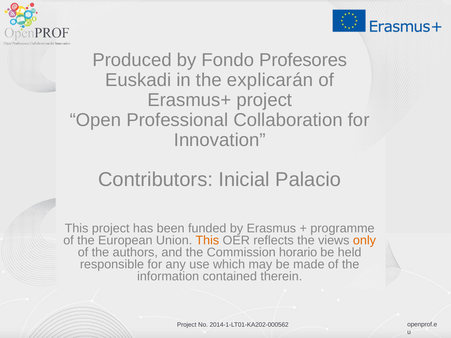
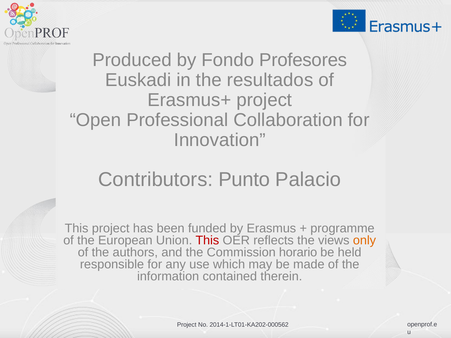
explicarán: explicarán -> resultados
Inicial: Inicial -> Punto
This at (207, 241) colour: orange -> red
